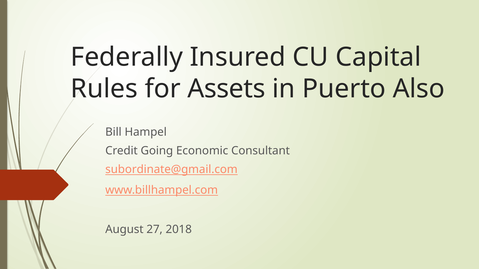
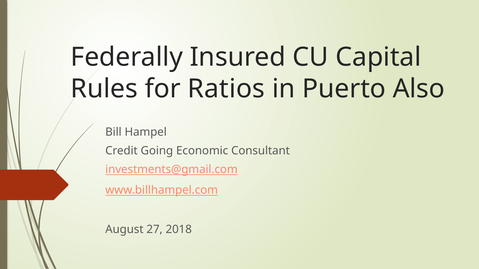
Assets: Assets -> Ratios
subordinate@gmail.com: subordinate@gmail.com -> investments@gmail.com
